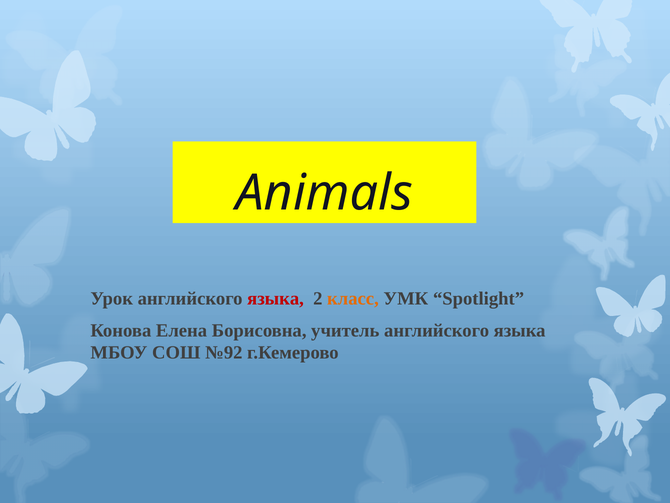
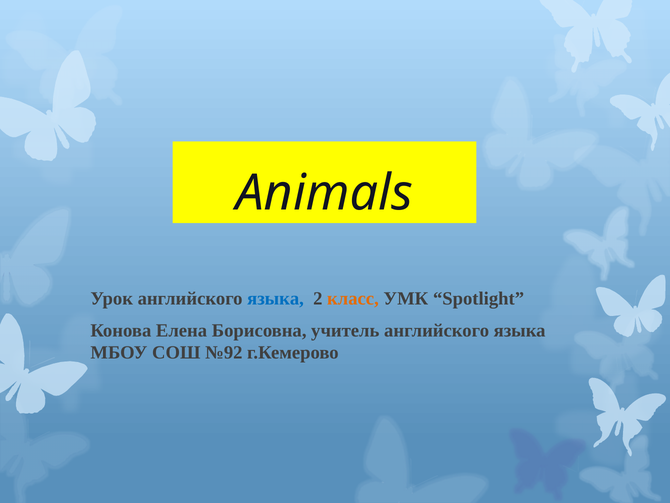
языка at (276, 298) colour: red -> blue
